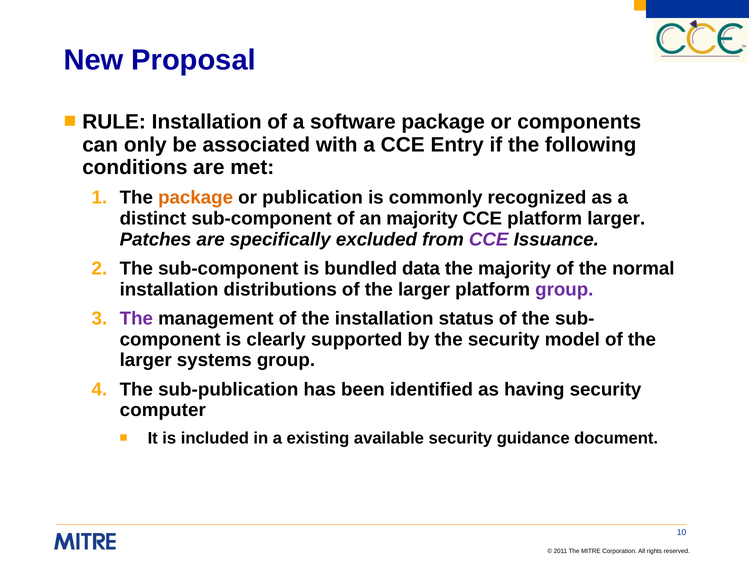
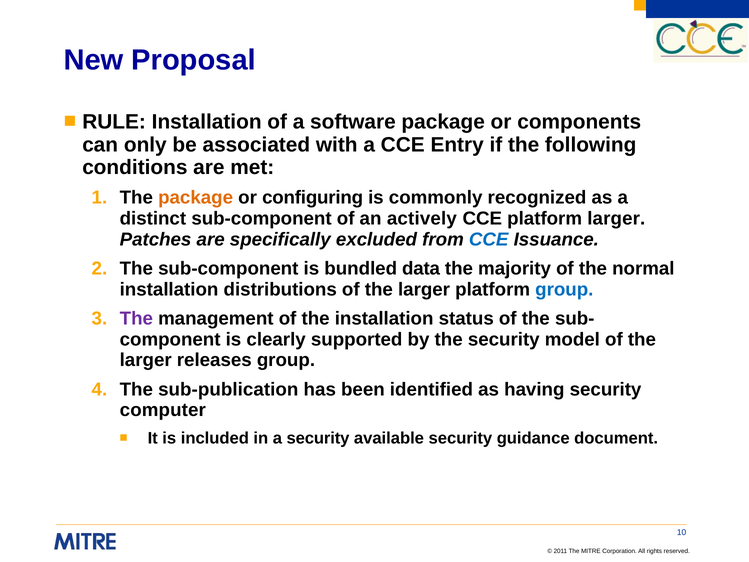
publication: publication -> configuring
an majority: majority -> actively
CCE at (489, 239) colour: purple -> blue
group at (564, 289) colour: purple -> blue
systems: systems -> releases
a existing: existing -> security
